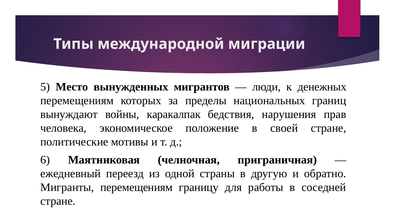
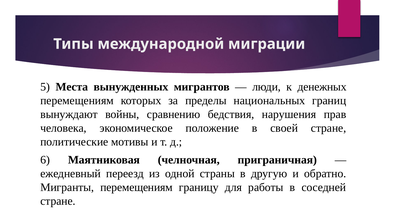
Место: Место -> Места
каракалпак: каракалпак -> сравнению
